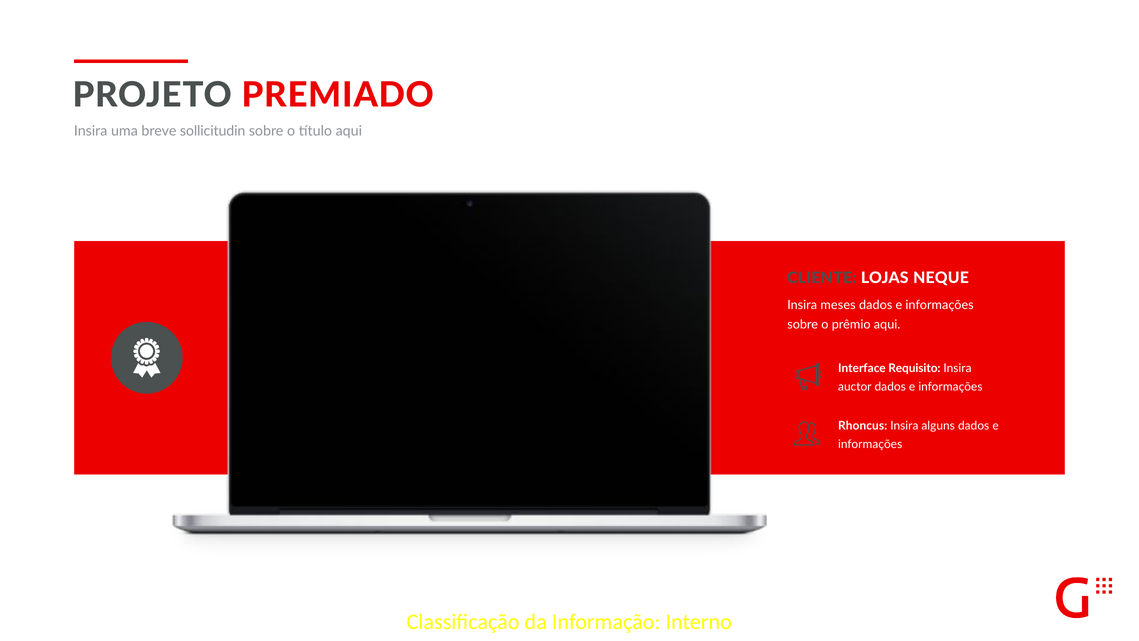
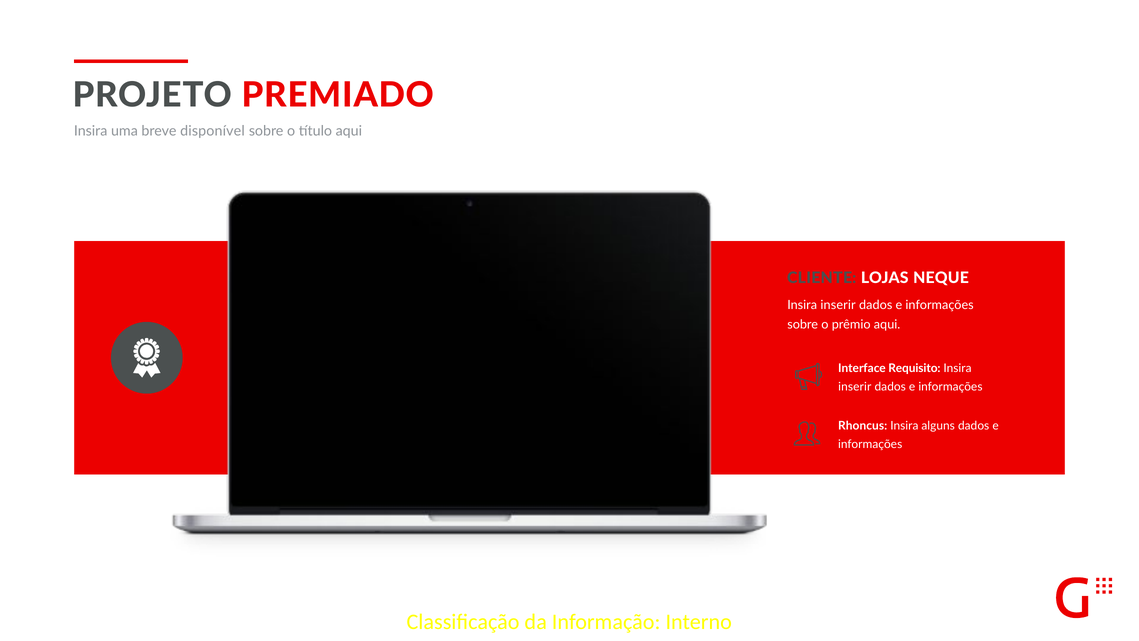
sollicitudin: sollicitudin -> disponível
meses at (838, 305): meses -> inserir
auctor at (855, 387): auctor -> inserir
